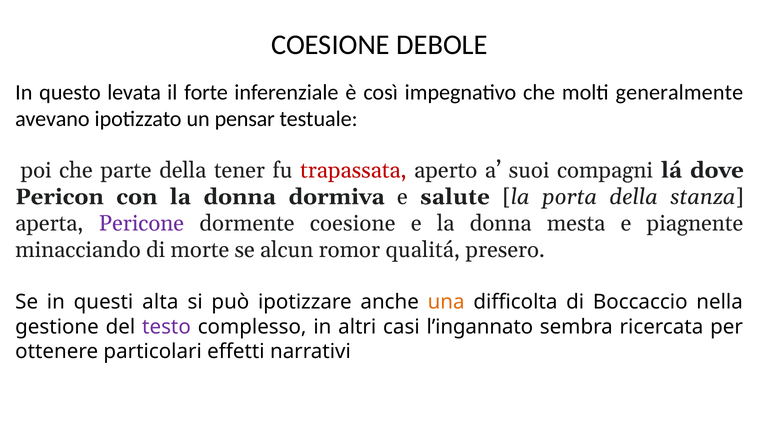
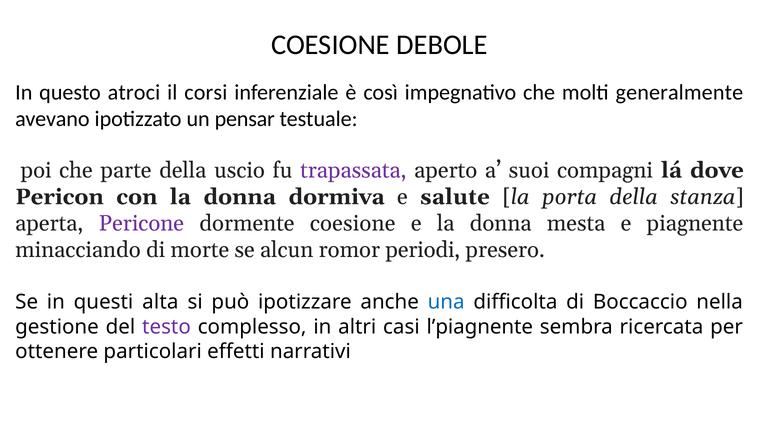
levata: levata -> atroci
forte: forte -> corsi
tener: tener -> uscio
trapassata colour: red -> purple
qualitá: qualitá -> periodi
una colour: orange -> blue
l’ingannato: l’ingannato -> l’piagnente
